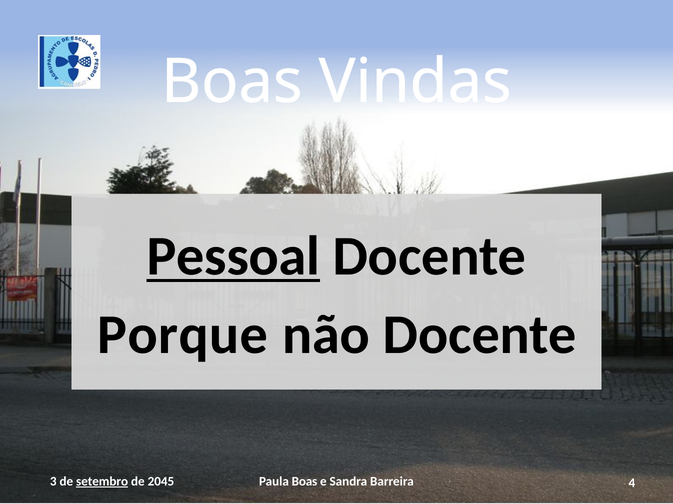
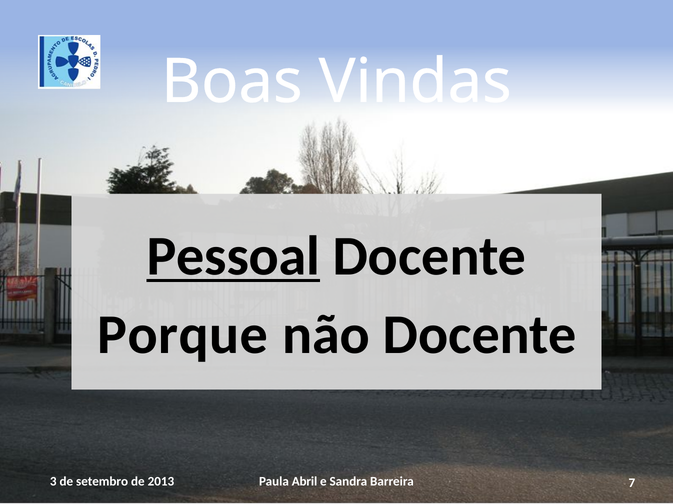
setembro underline: present -> none
2045: 2045 -> 2013
Paula Boas: Boas -> Abril
4: 4 -> 7
